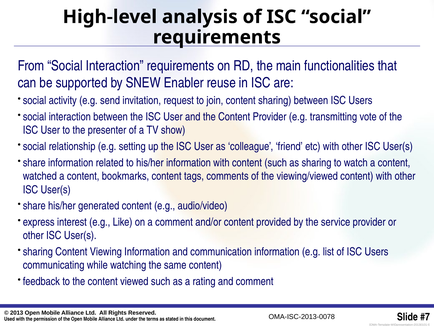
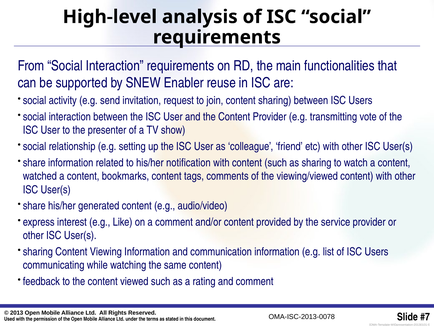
his/her information: information -> notification
